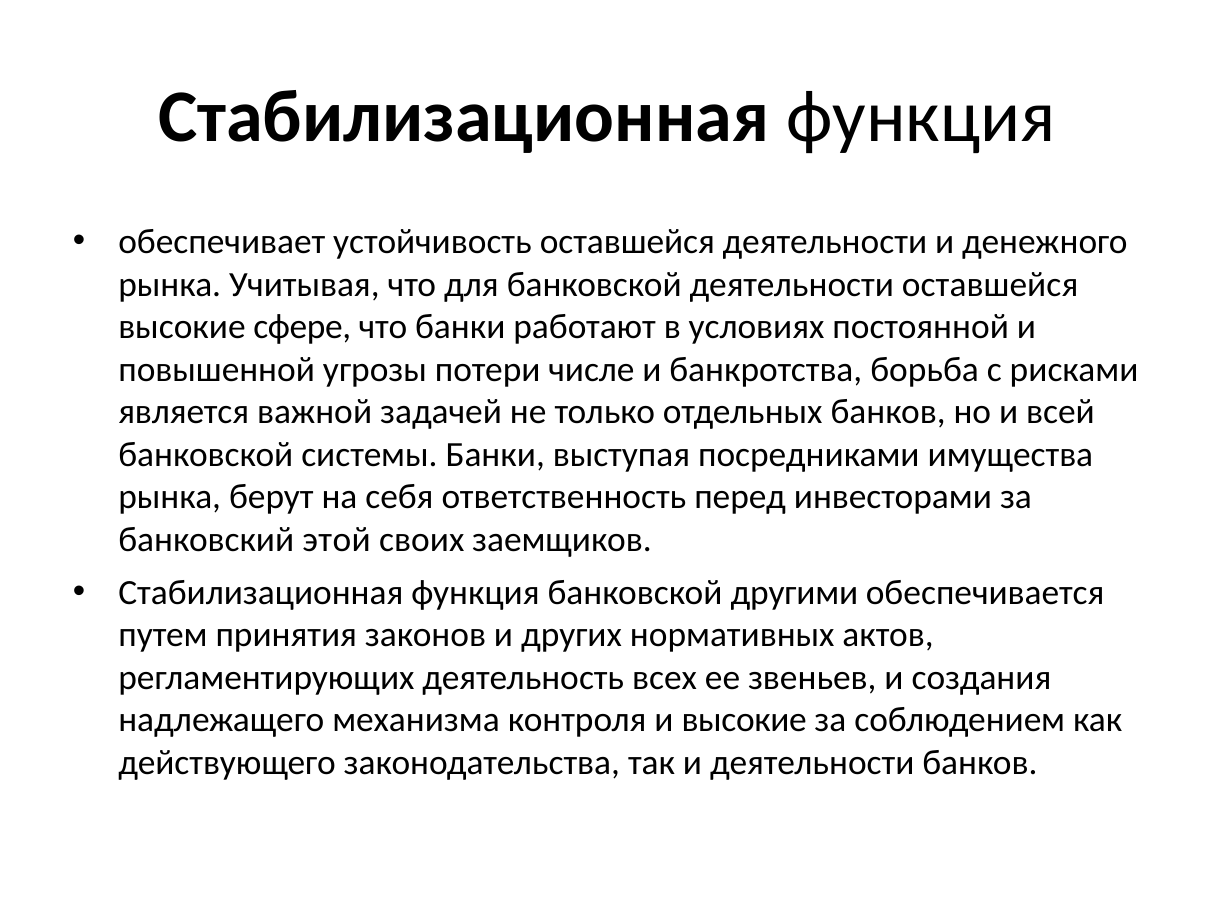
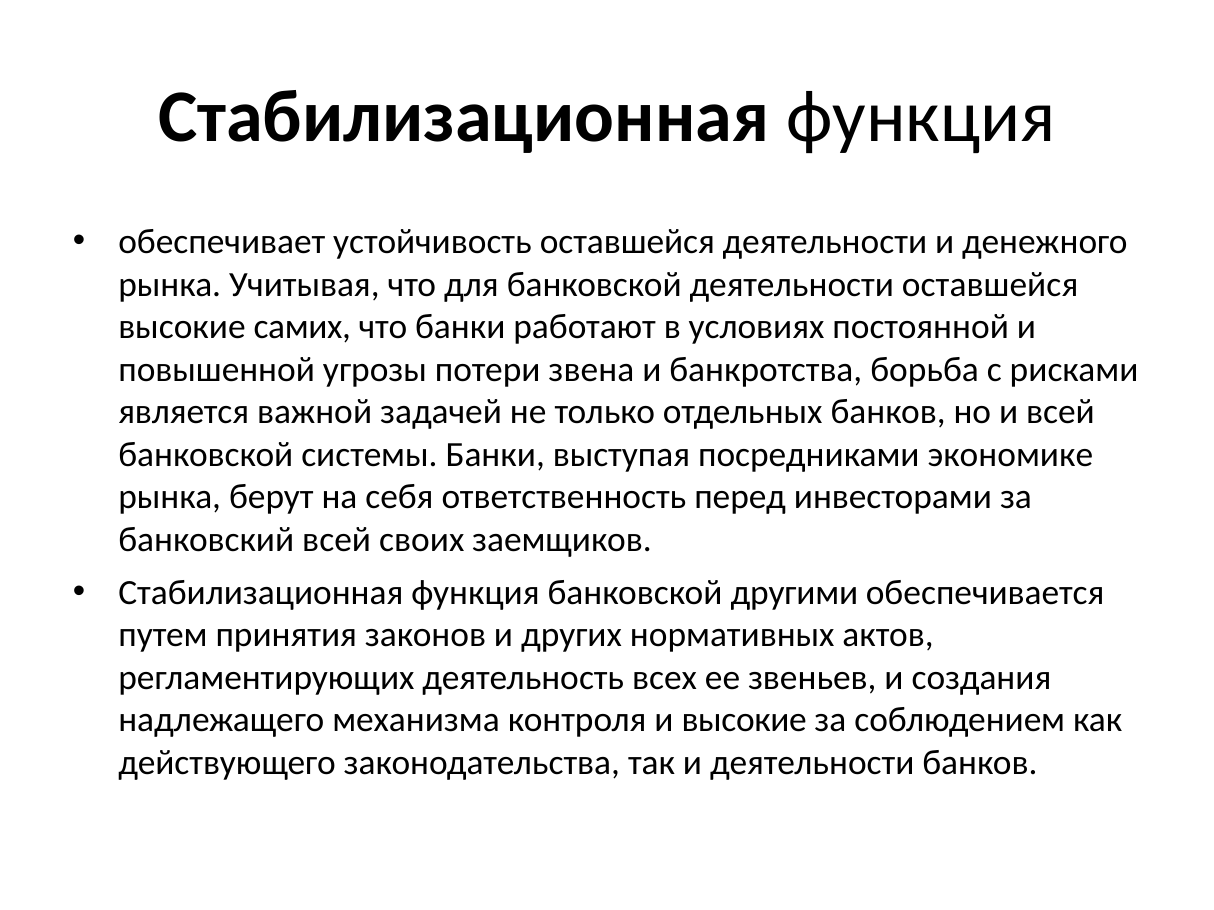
сфере: сфере -> самих
числе: числе -> звена
имущества: имущества -> экономике
банковский этой: этой -> всей
